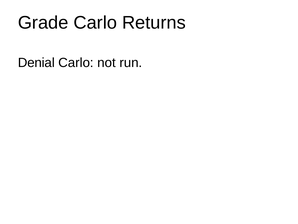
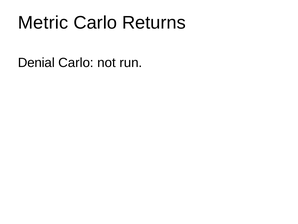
Grade: Grade -> Metric
